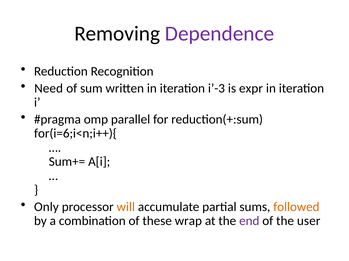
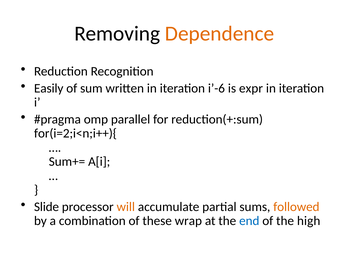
Dependence colour: purple -> orange
Need: Need -> Easily
i’-3: i’-3 -> i’-6
for(i=6;i<n;i++){: for(i=6;i<n;i++){ -> for(i=2;i<n;i++){
Only: Only -> Slide
end colour: purple -> blue
user: user -> high
